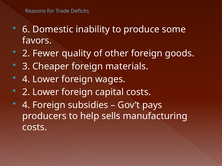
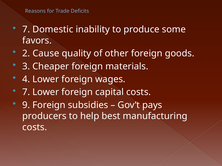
6 at (26, 29): 6 -> 7
Fewer: Fewer -> Cause
2 at (26, 92): 2 -> 7
4 at (26, 105): 4 -> 9
sells: sells -> best
